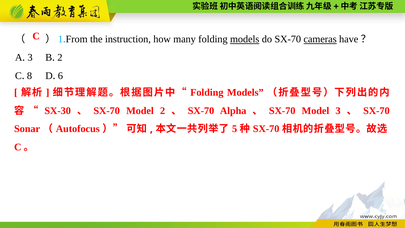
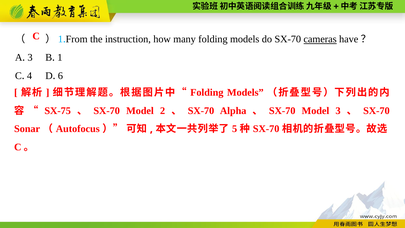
models at (245, 39) underline: present -> none
2 at (60, 57): 2 -> 1
8: 8 -> 4
SX-30: SX-30 -> SX-75
